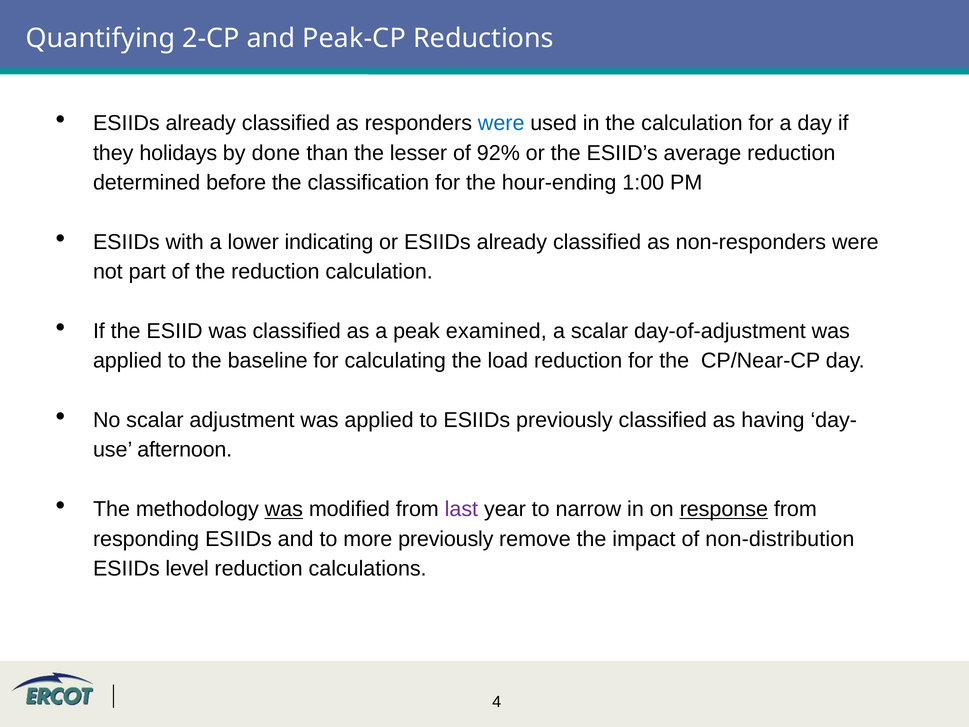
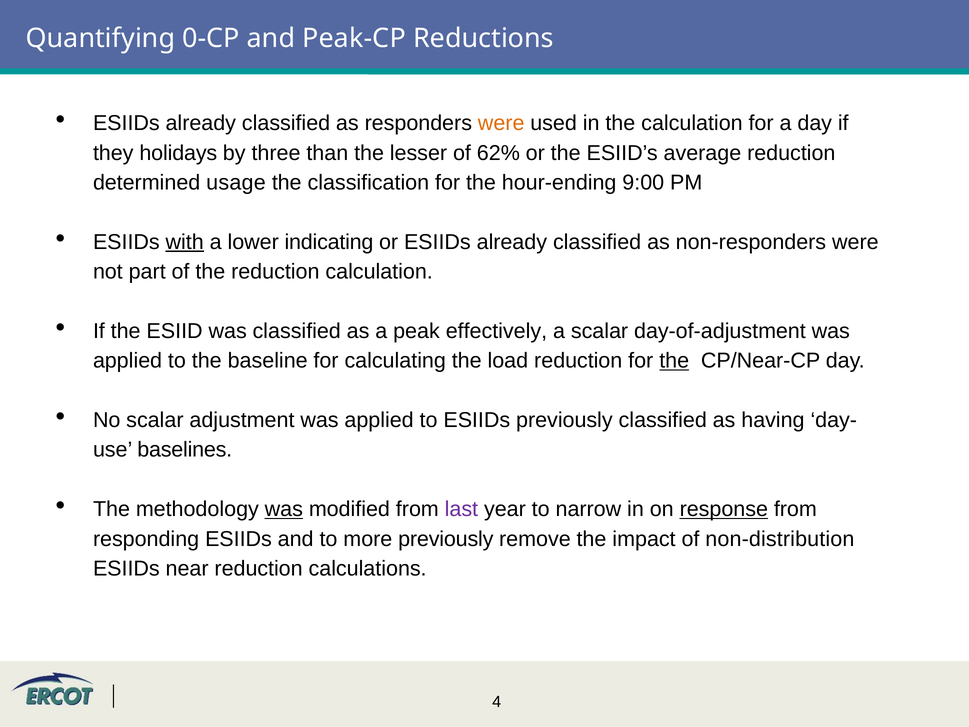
2-CP: 2-CP -> 0-CP
were at (501, 123) colour: blue -> orange
done: done -> three
92%: 92% -> 62%
before: before -> usage
1:00: 1:00 -> 9:00
with underline: none -> present
examined: examined -> effectively
the at (674, 361) underline: none -> present
afternoon: afternoon -> baselines
level: level -> near
